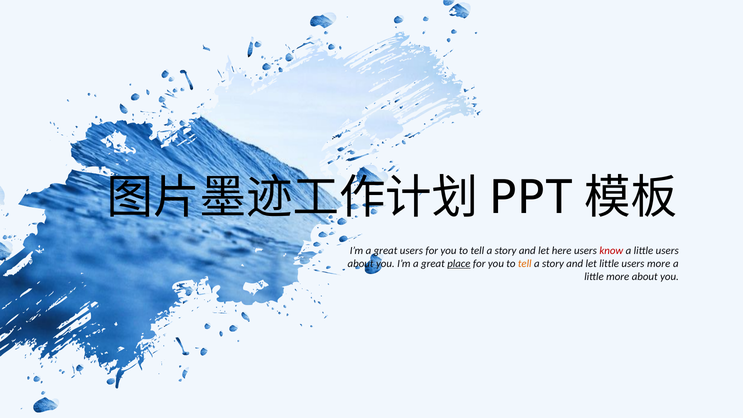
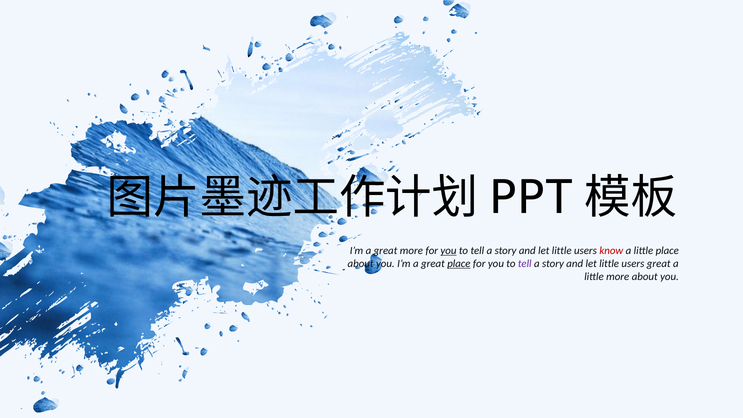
great users: users -> more
you at (448, 250) underline: none -> present
here at (562, 250): here -> little
a little users: users -> place
tell at (525, 263) colour: orange -> purple
users more: more -> great
